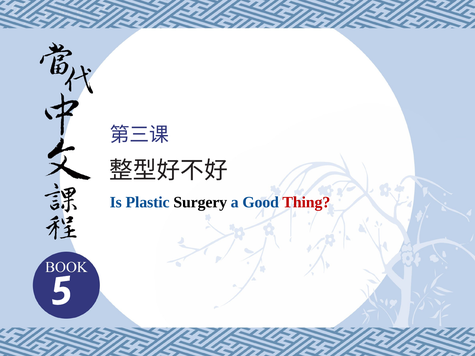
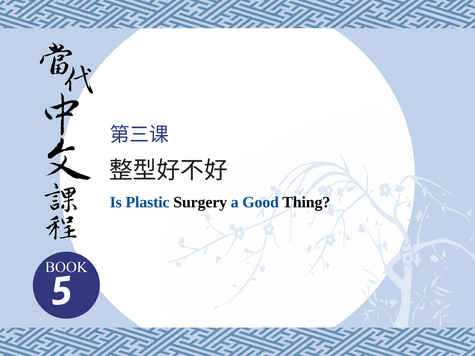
Thing colour: red -> black
